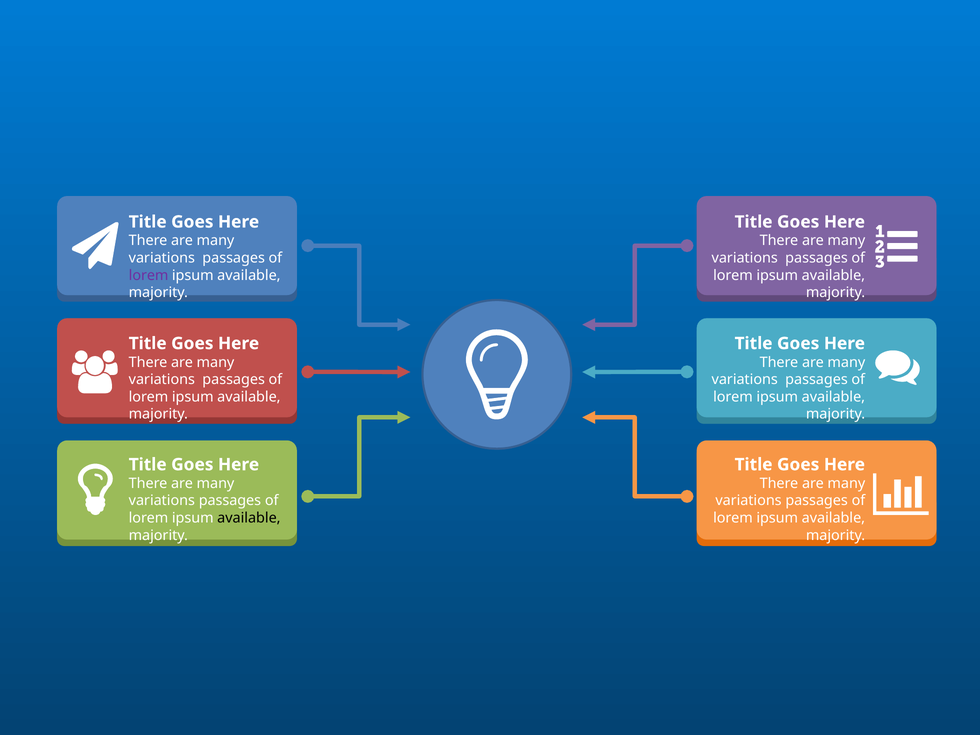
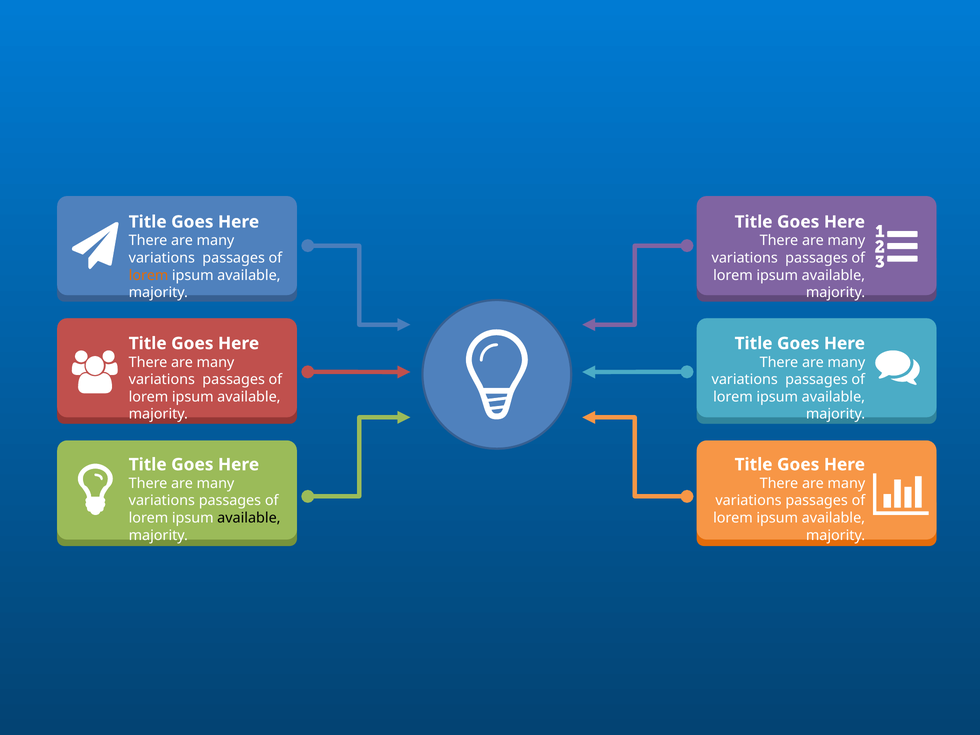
lorem at (149, 275) colour: purple -> orange
